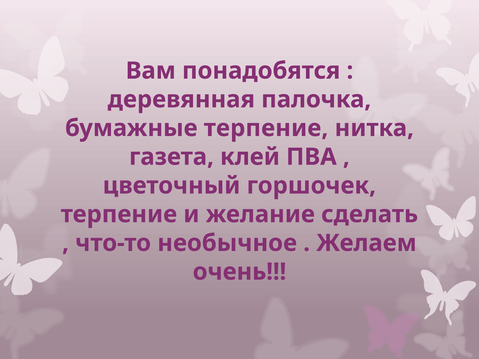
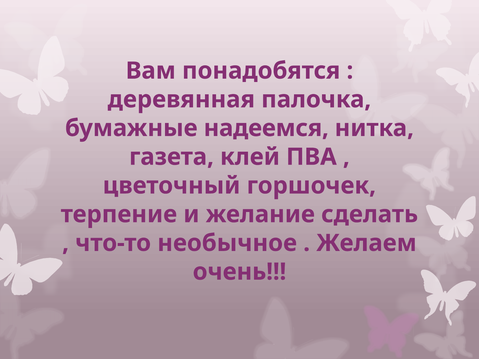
бумажные терпение: терпение -> надеемся
